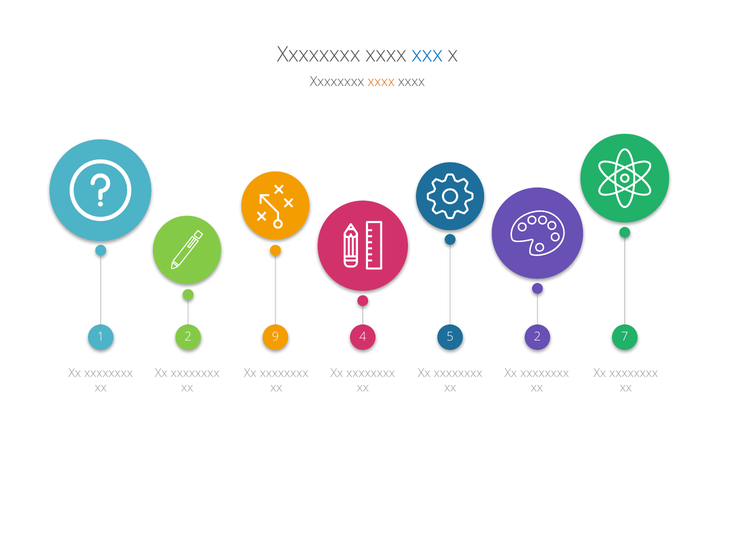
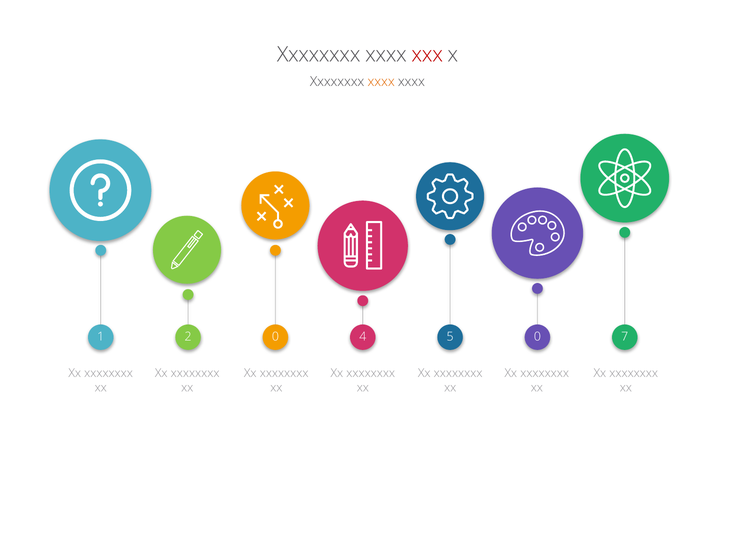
xxx colour: blue -> red
2 9: 9 -> 0
5 2: 2 -> 0
